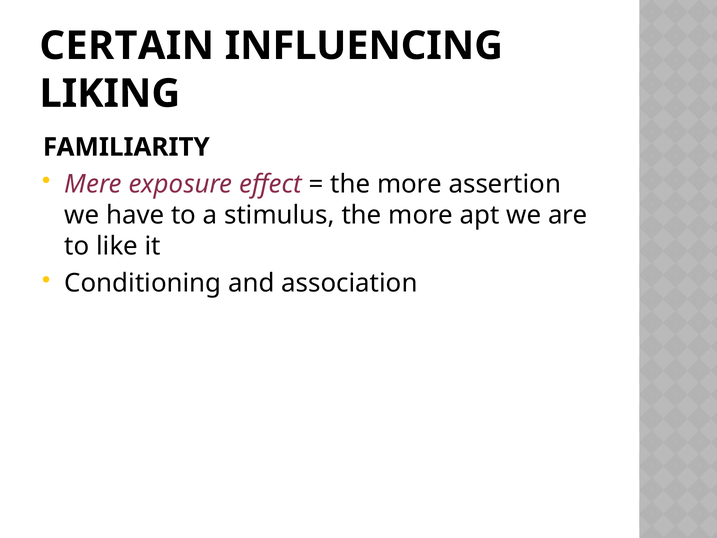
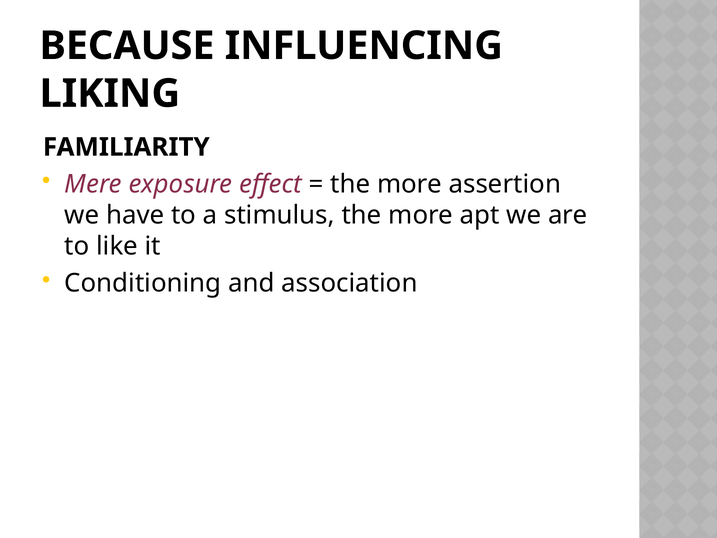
CERTAIN: CERTAIN -> BECAUSE
